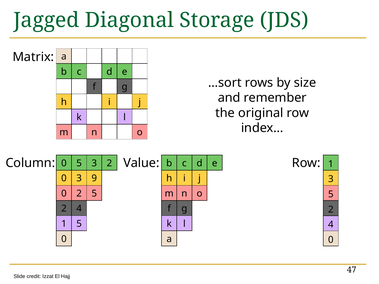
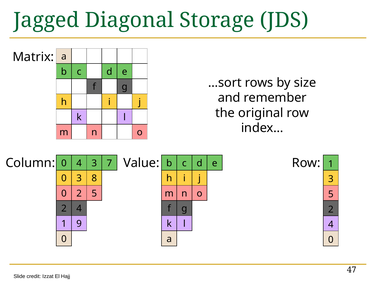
0 5: 5 -> 4
3 2: 2 -> 7
9: 9 -> 8
1 5: 5 -> 9
